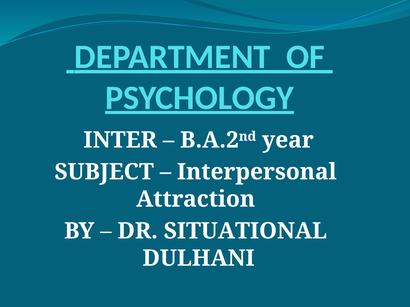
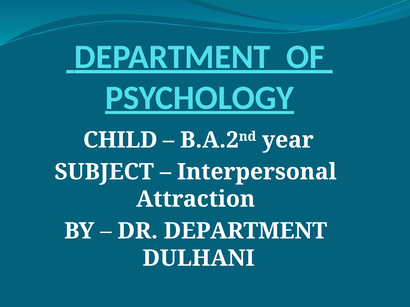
INTER: INTER -> CHILD
DR SITUATIONAL: SITUATIONAL -> DEPARTMENT
